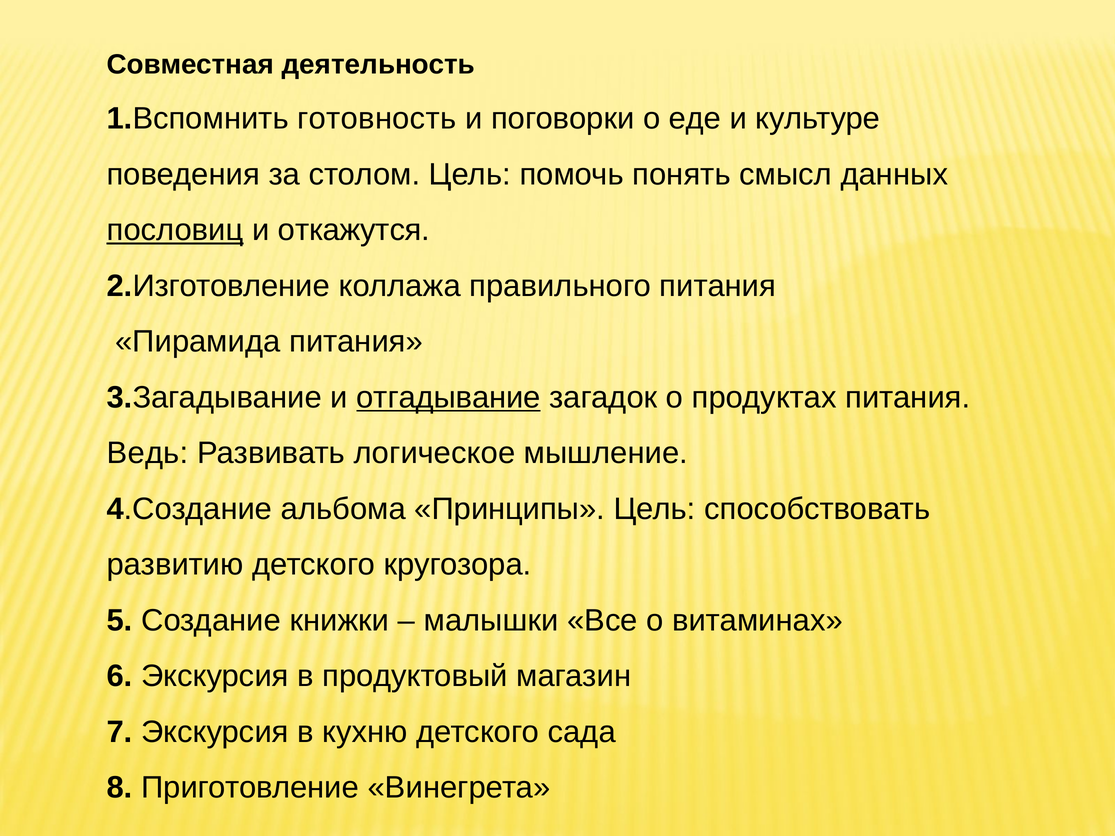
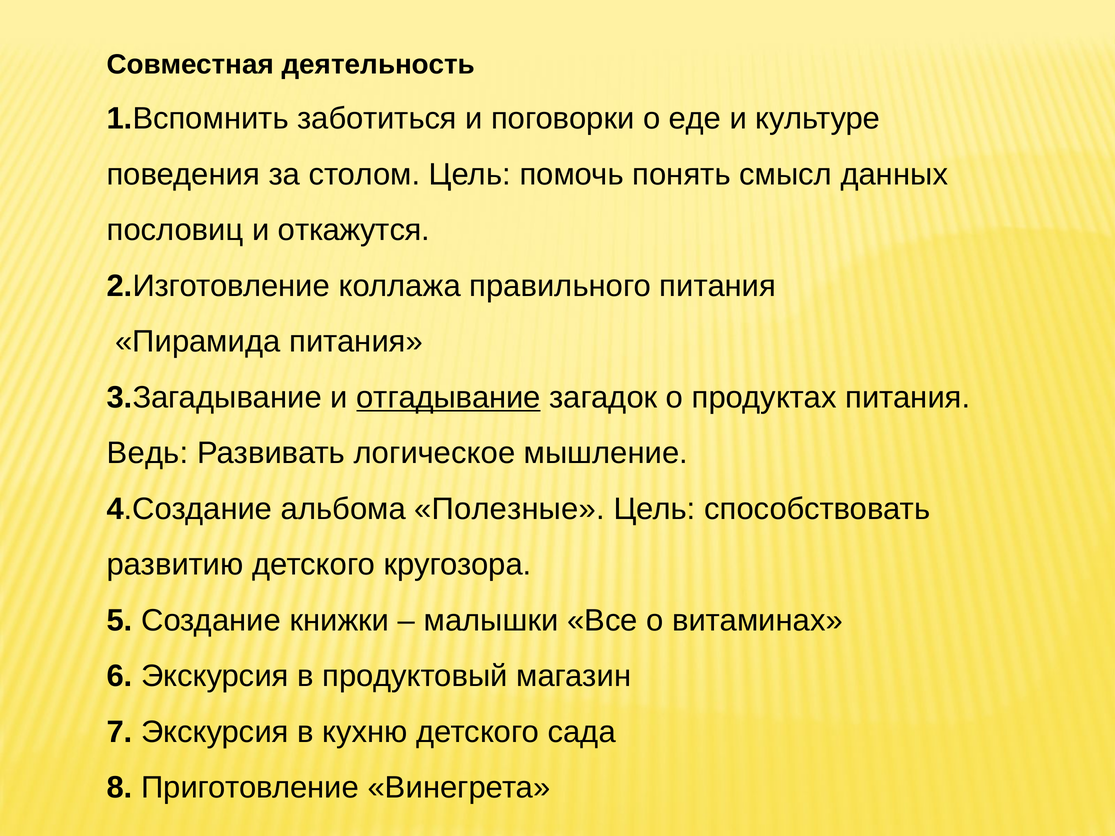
готовность: готовность -> заботиться
пословиц underline: present -> none
Принципы: Принципы -> Полезные
